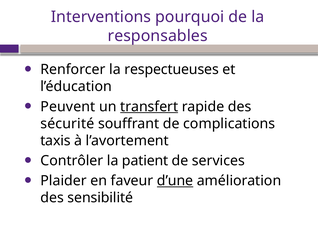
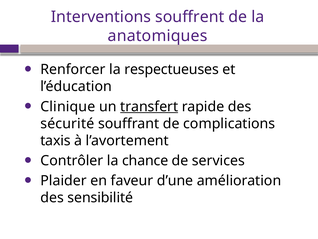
pourquoi: pourquoi -> souffrent
responsables: responsables -> anatomiques
Peuvent: Peuvent -> Clinique
patient: patient -> chance
d’une underline: present -> none
